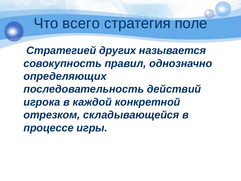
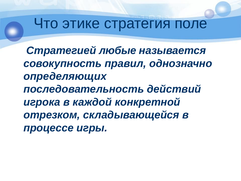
всего: всего -> этике
других: других -> любые
